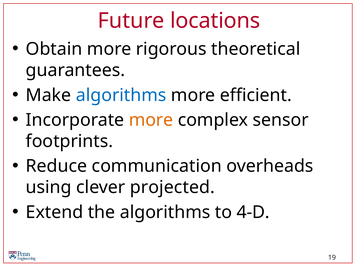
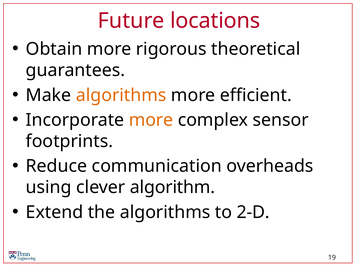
algorithms at (121, 95) colour: blue -> orange
projected: projected -> algorithm
4-D: 4-D -> 2-D
